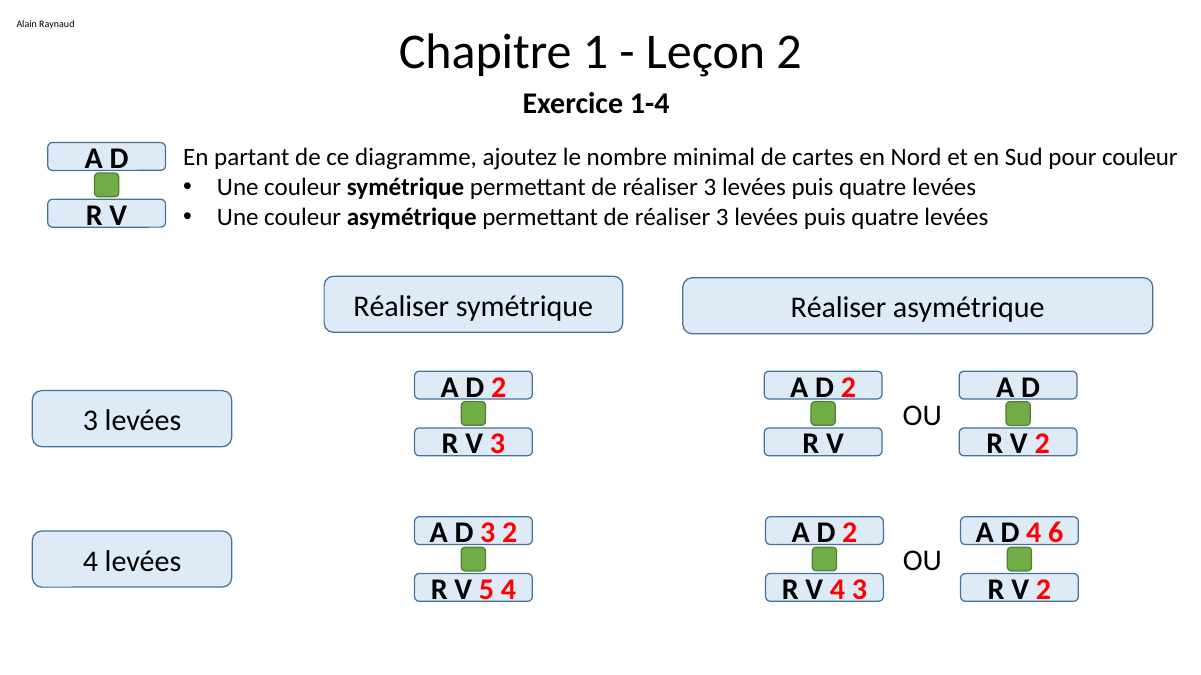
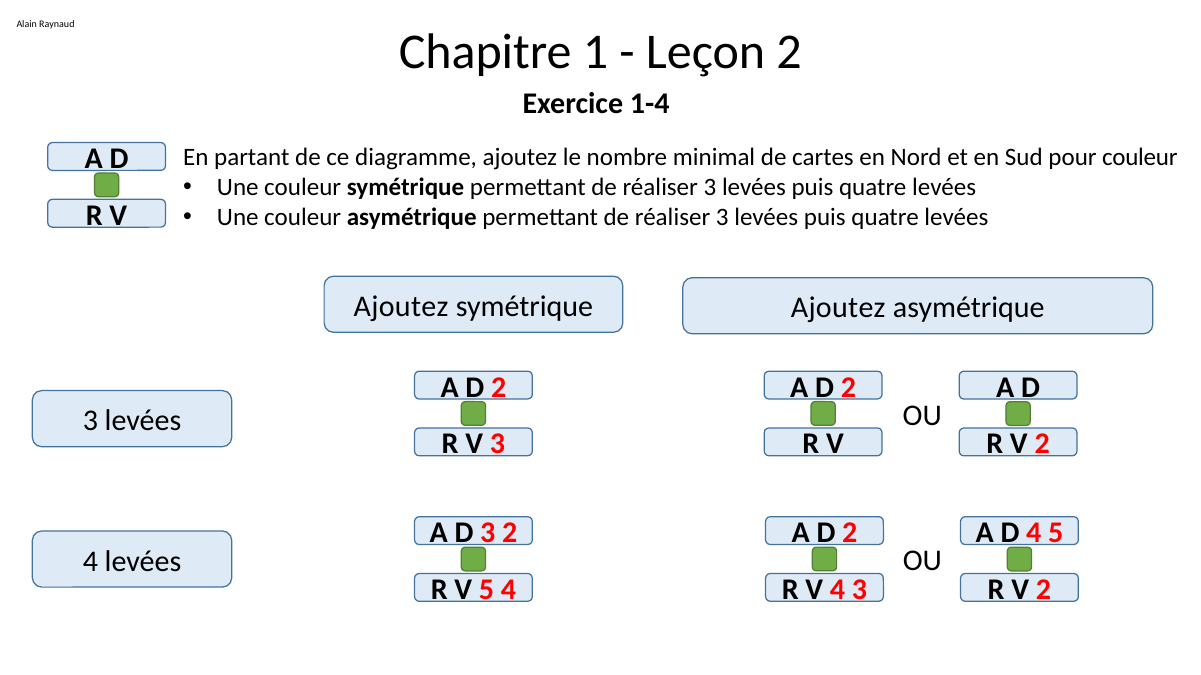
Réaliser at (401, 307): Réaliser -> Ajoutez
symétrique Réaliser: Réaliser -> Ajoutez
4 6: 6 -> 5
